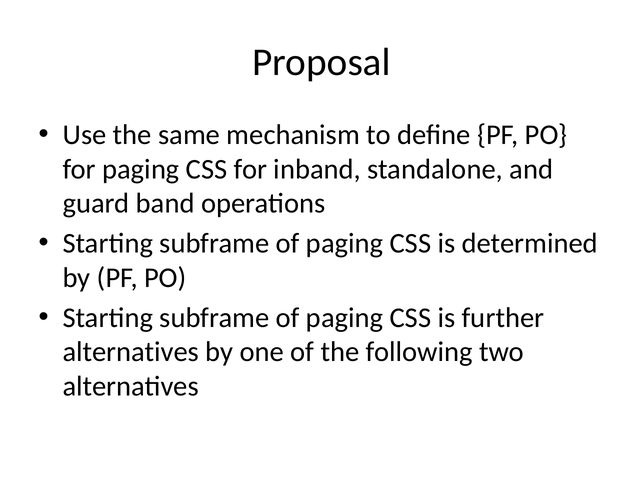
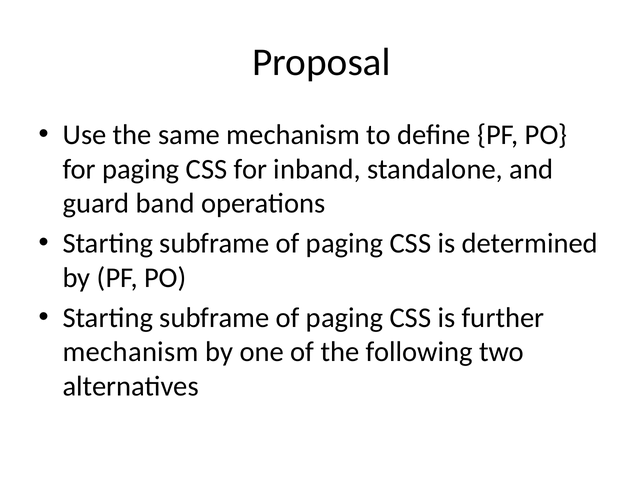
alternatives at (131, 352): alternatives -> mechanism
